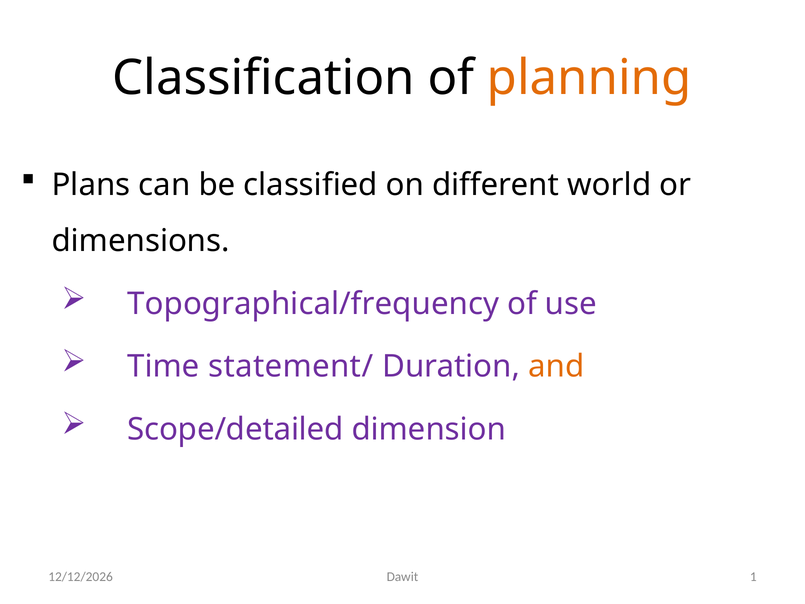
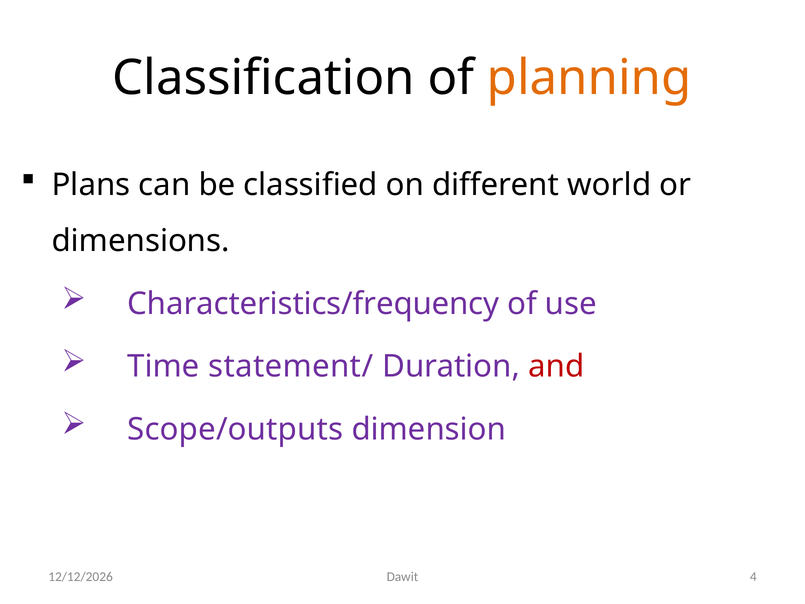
Topographical/frequency: Topographical/frequency -> Characteristics/frequency
and colour: orange -> red
Scope/detailed: Scope/detailed -> Scope/outputs
1: 1 -> 4
